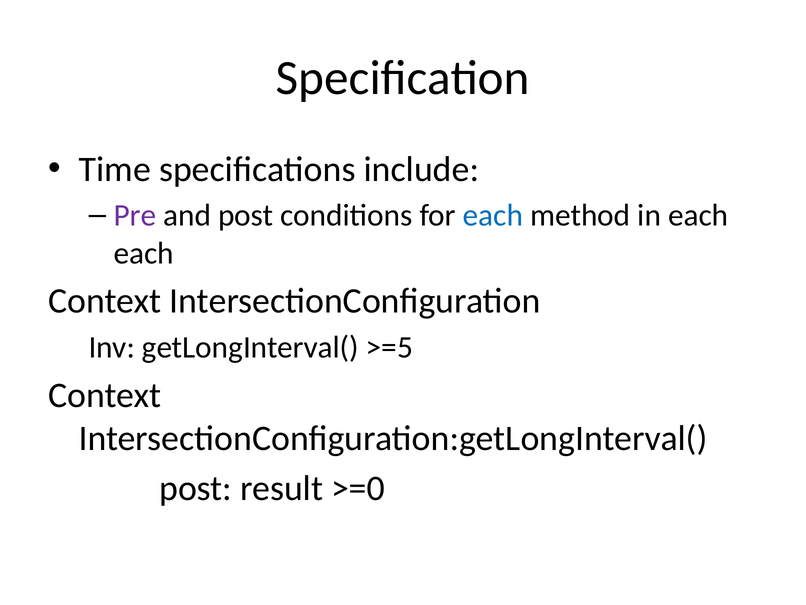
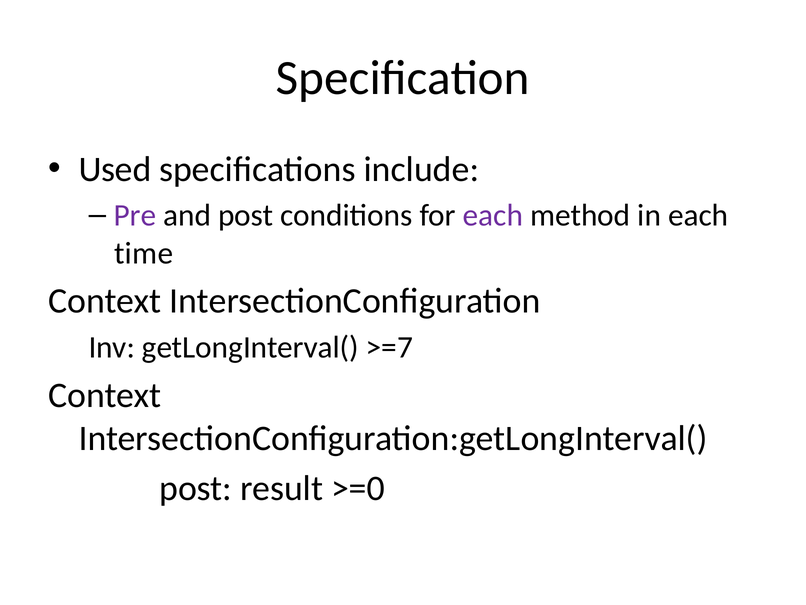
Time: Time -> Used
each at (493, 215) colour: blue -> purple
each at (144, 253): each -> time
>=5: >=5 -> >=7
